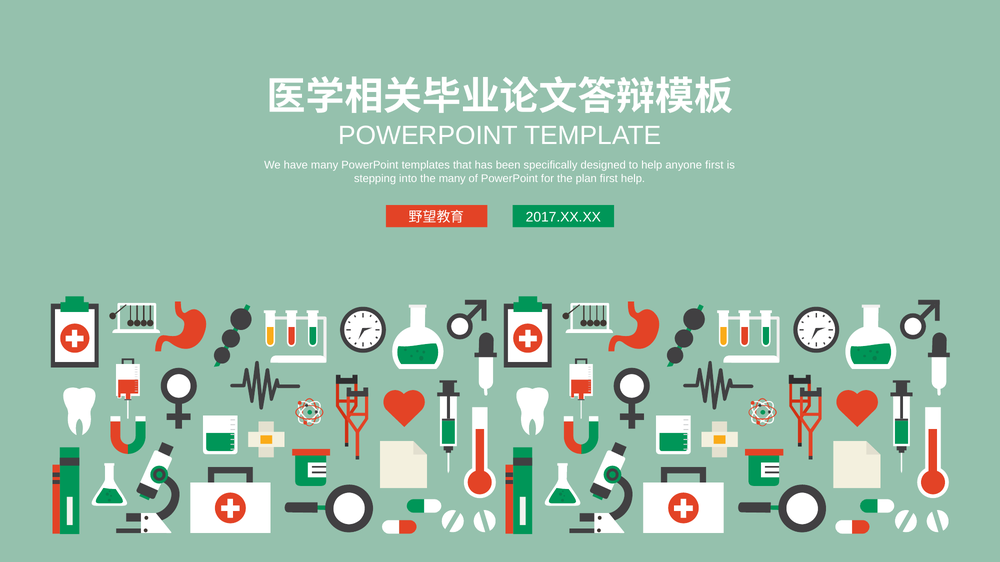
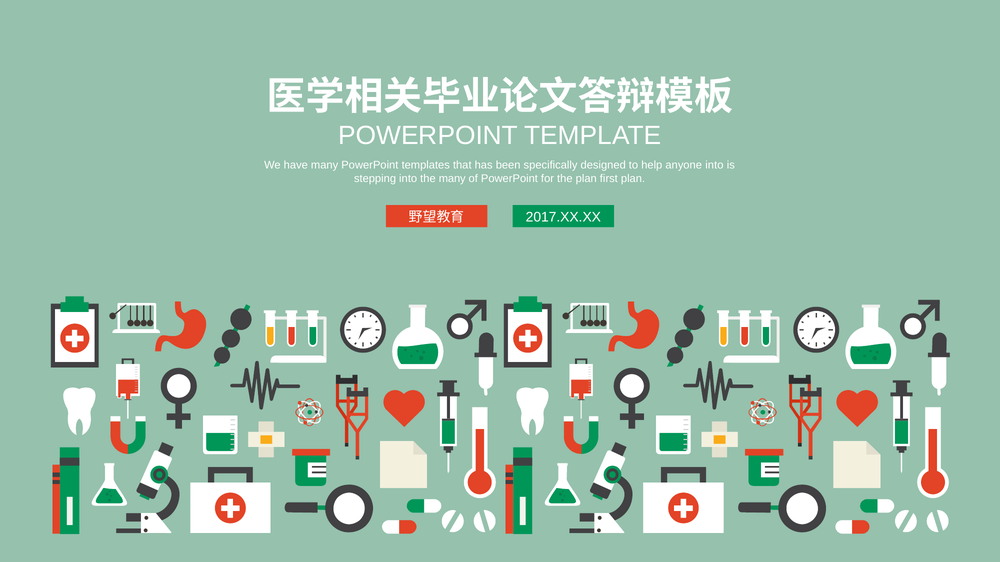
anyone first: first -> into
first help: help -> plan
